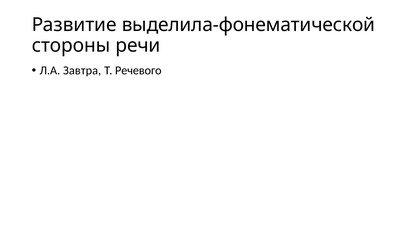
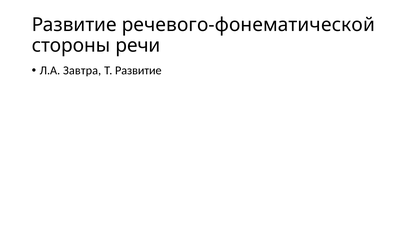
выделила-фонематической: выделила-фонематической -> речевого-фонематической
Т Речевого: Речевого -> Развитие
